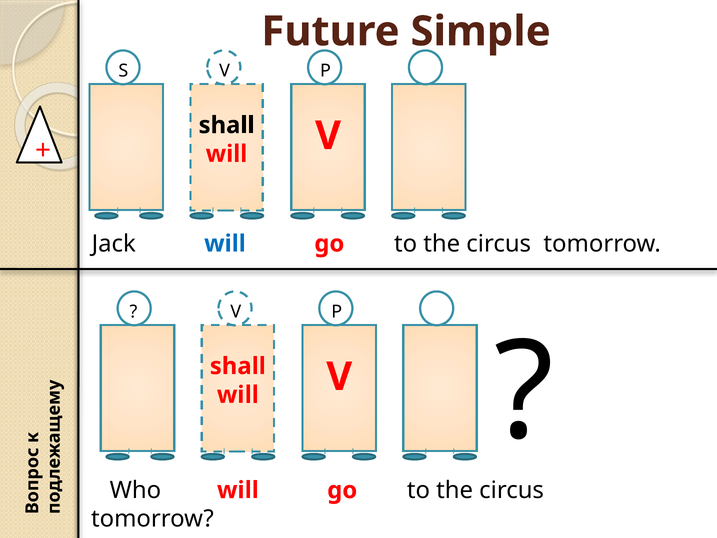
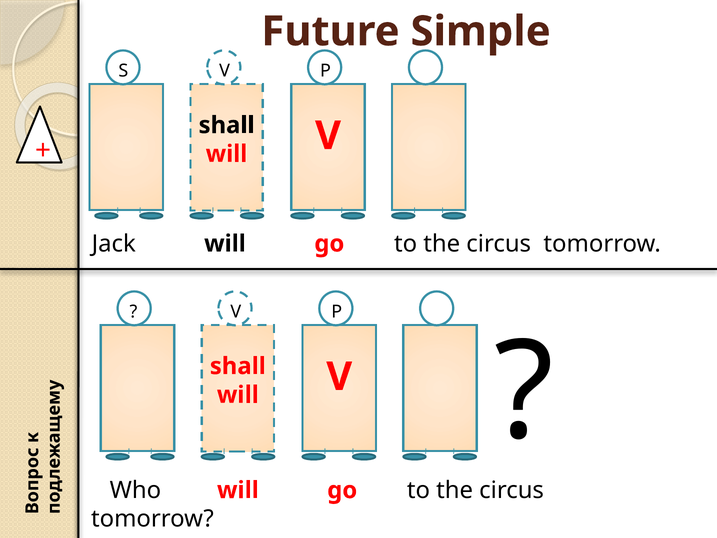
will at (225, 244) colour: blue -> black
